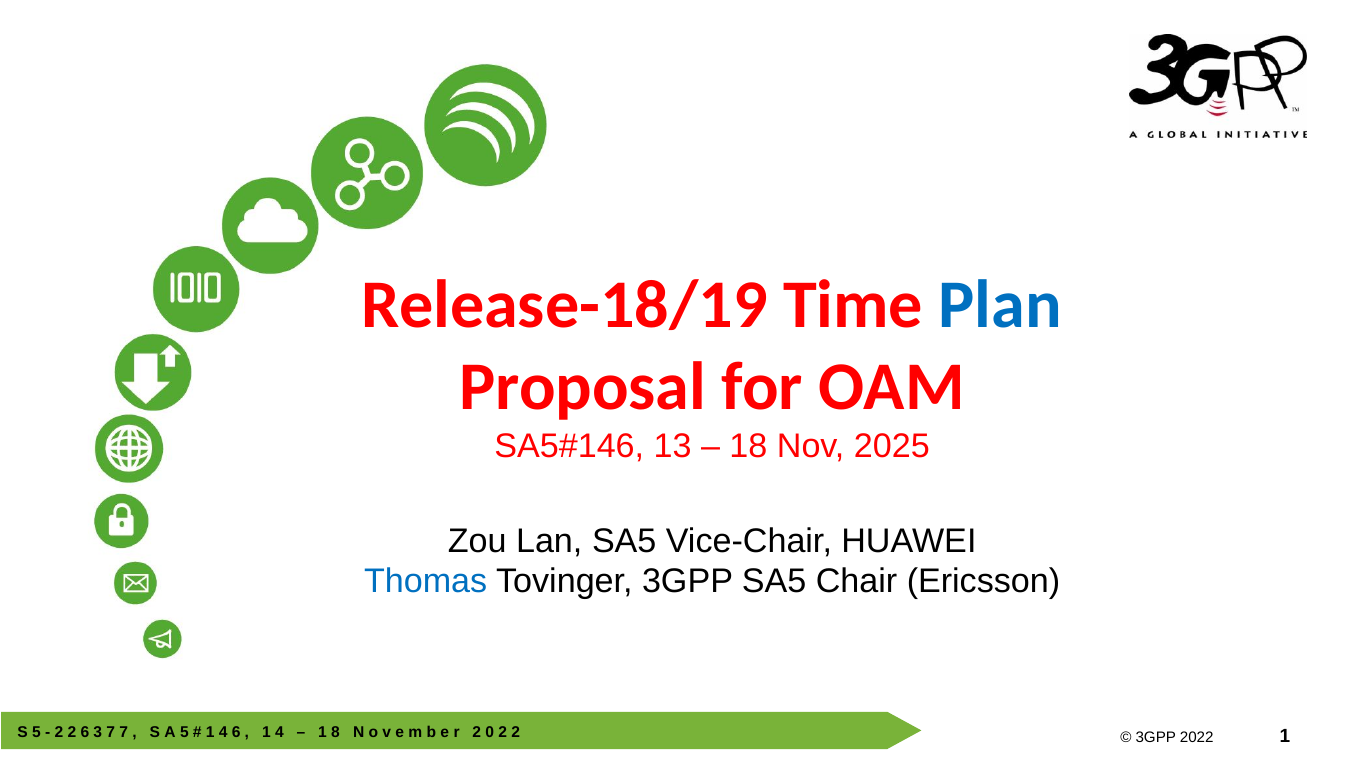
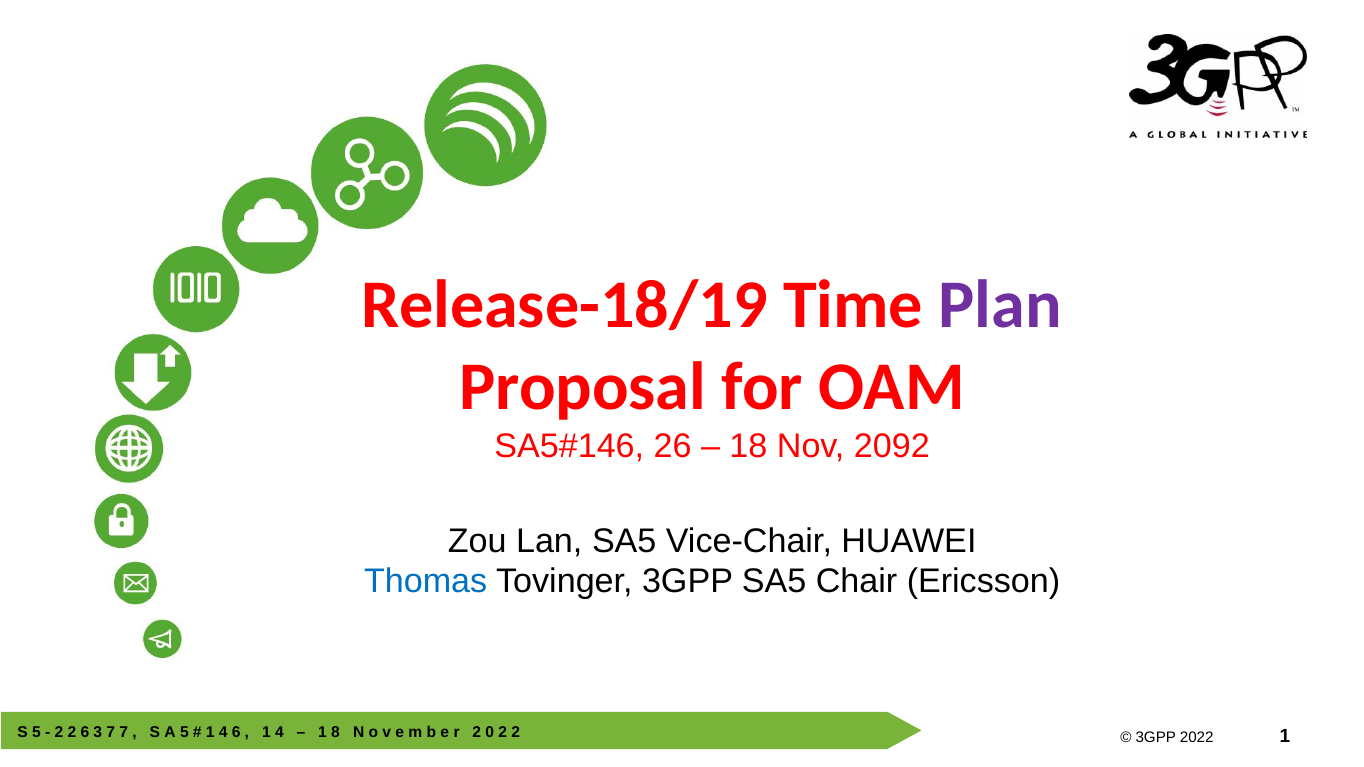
Plan colour: blue -> purple
13: 13 -> 26
2025: 2025 -> 2092
